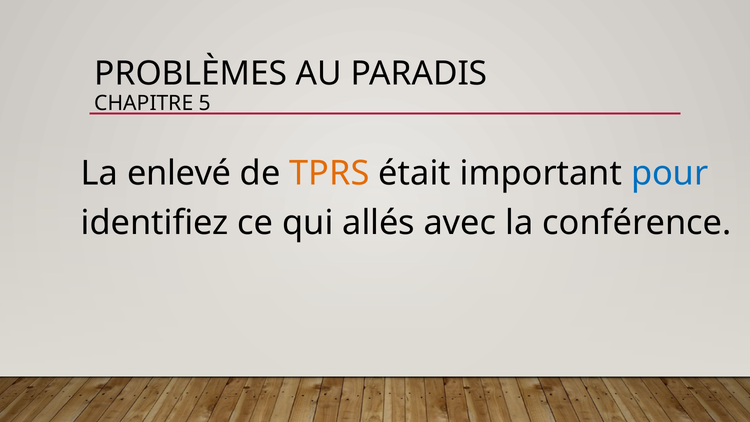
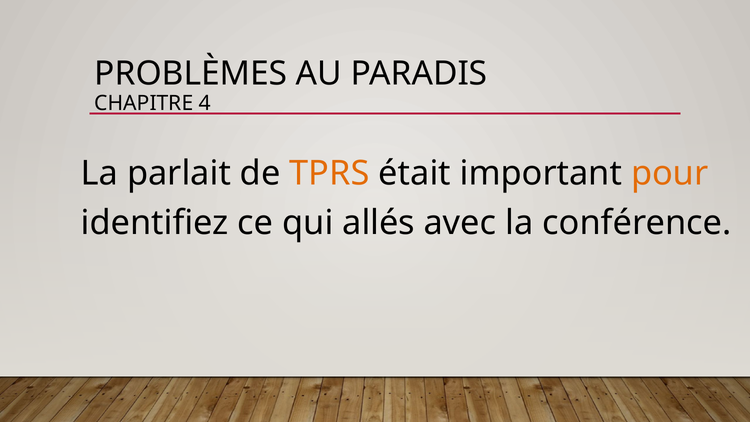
5: 5 -> 4
enlevé: enlevé -> parlait
pour colour: blue -> orange
